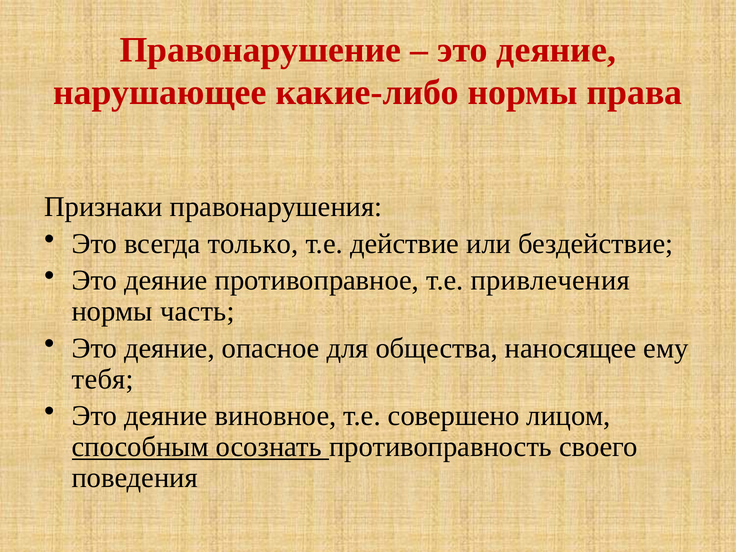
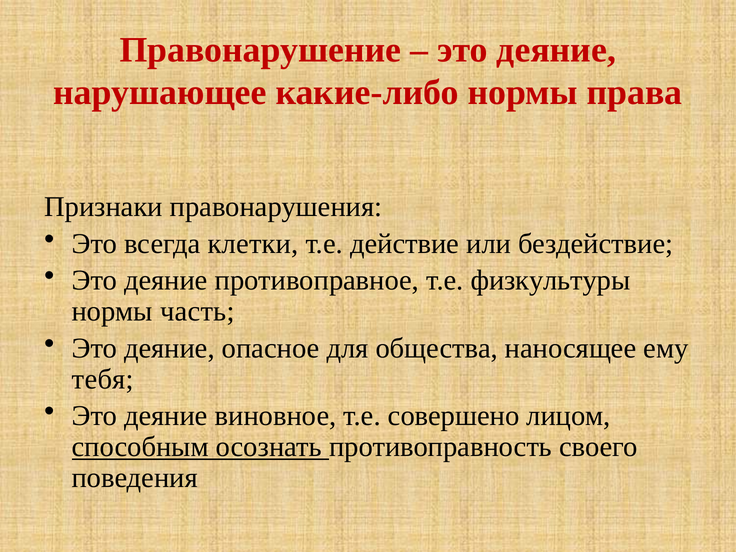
только: только -> клетки
привлечения: привлечения -> физкультуры
